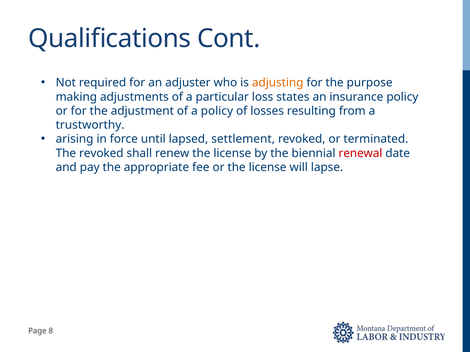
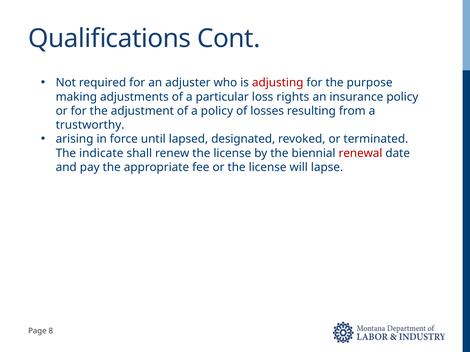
adjusting colour: orange -> red
states: states -> rights
settlement: settlement -> designated
The revoked: revoked -> indicate
